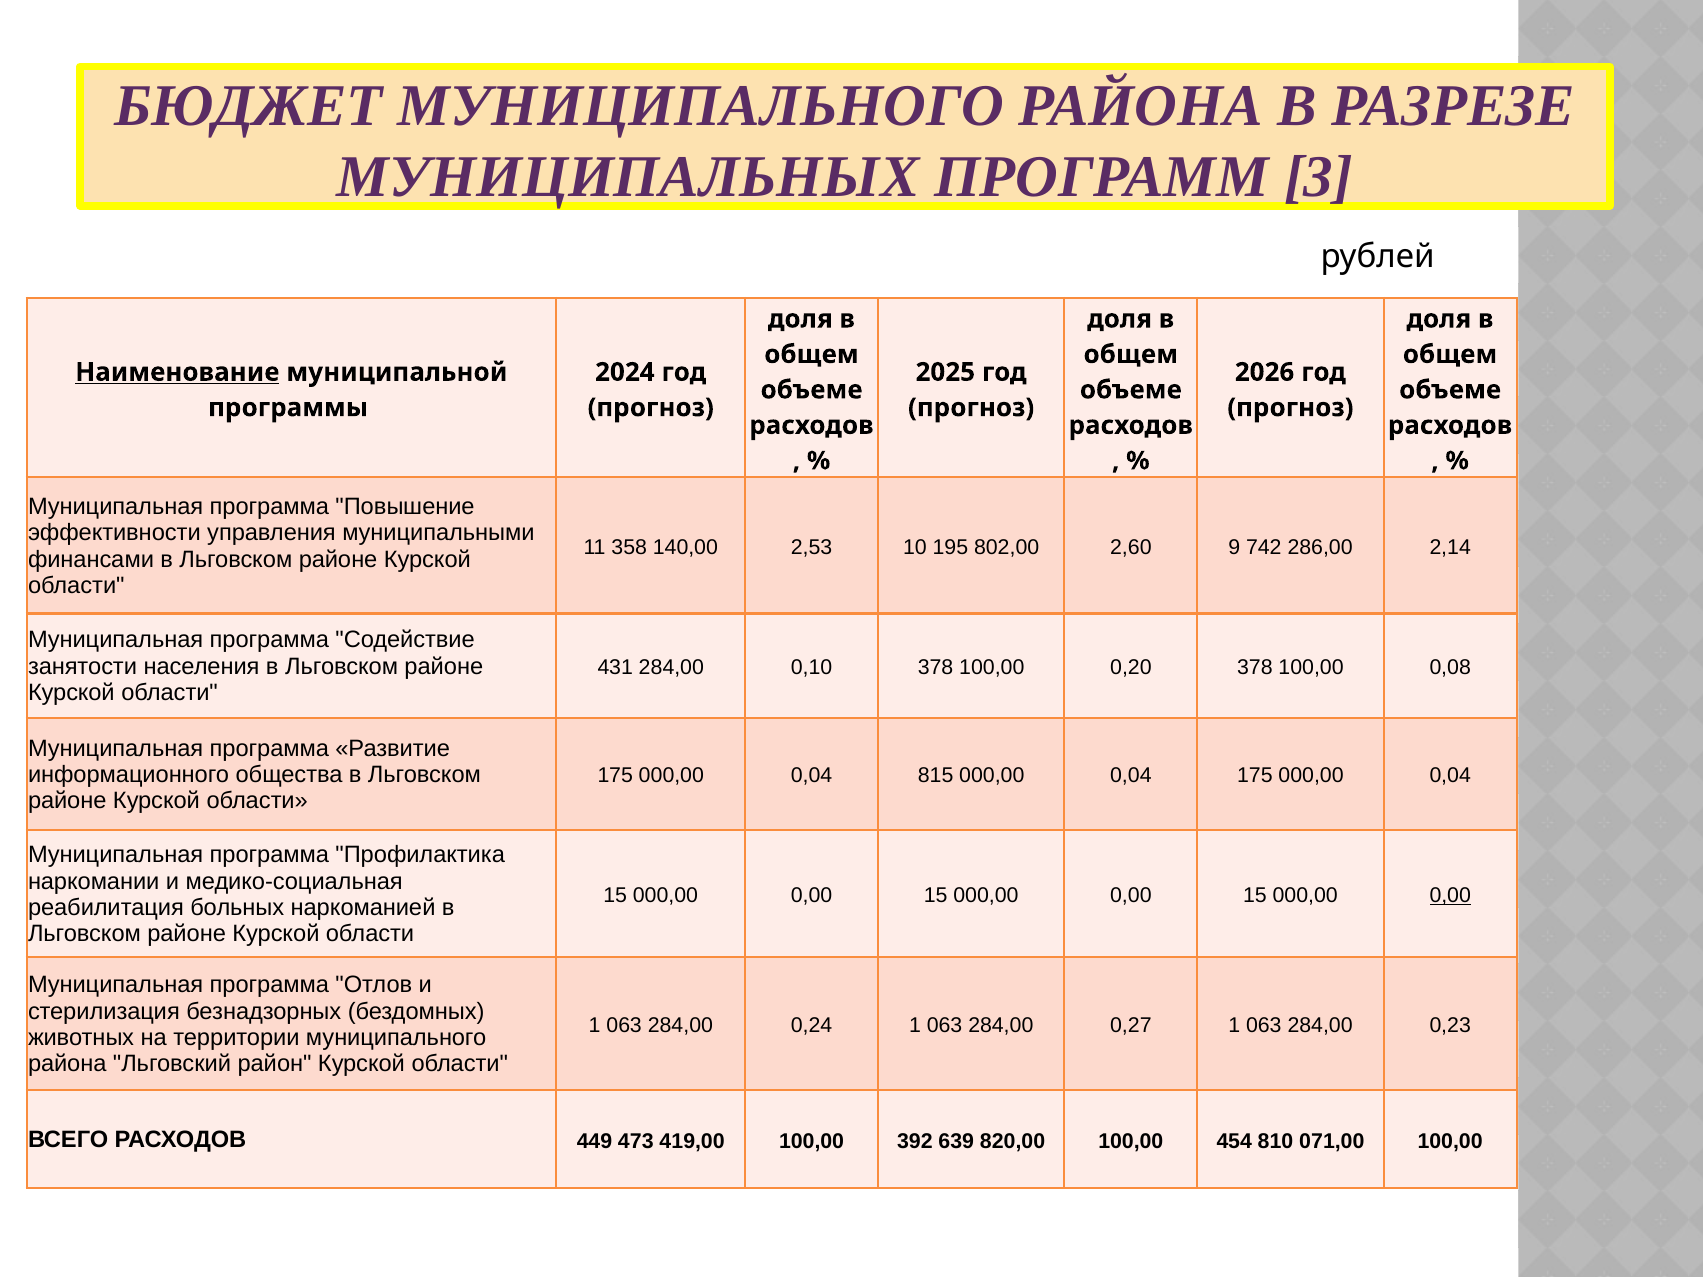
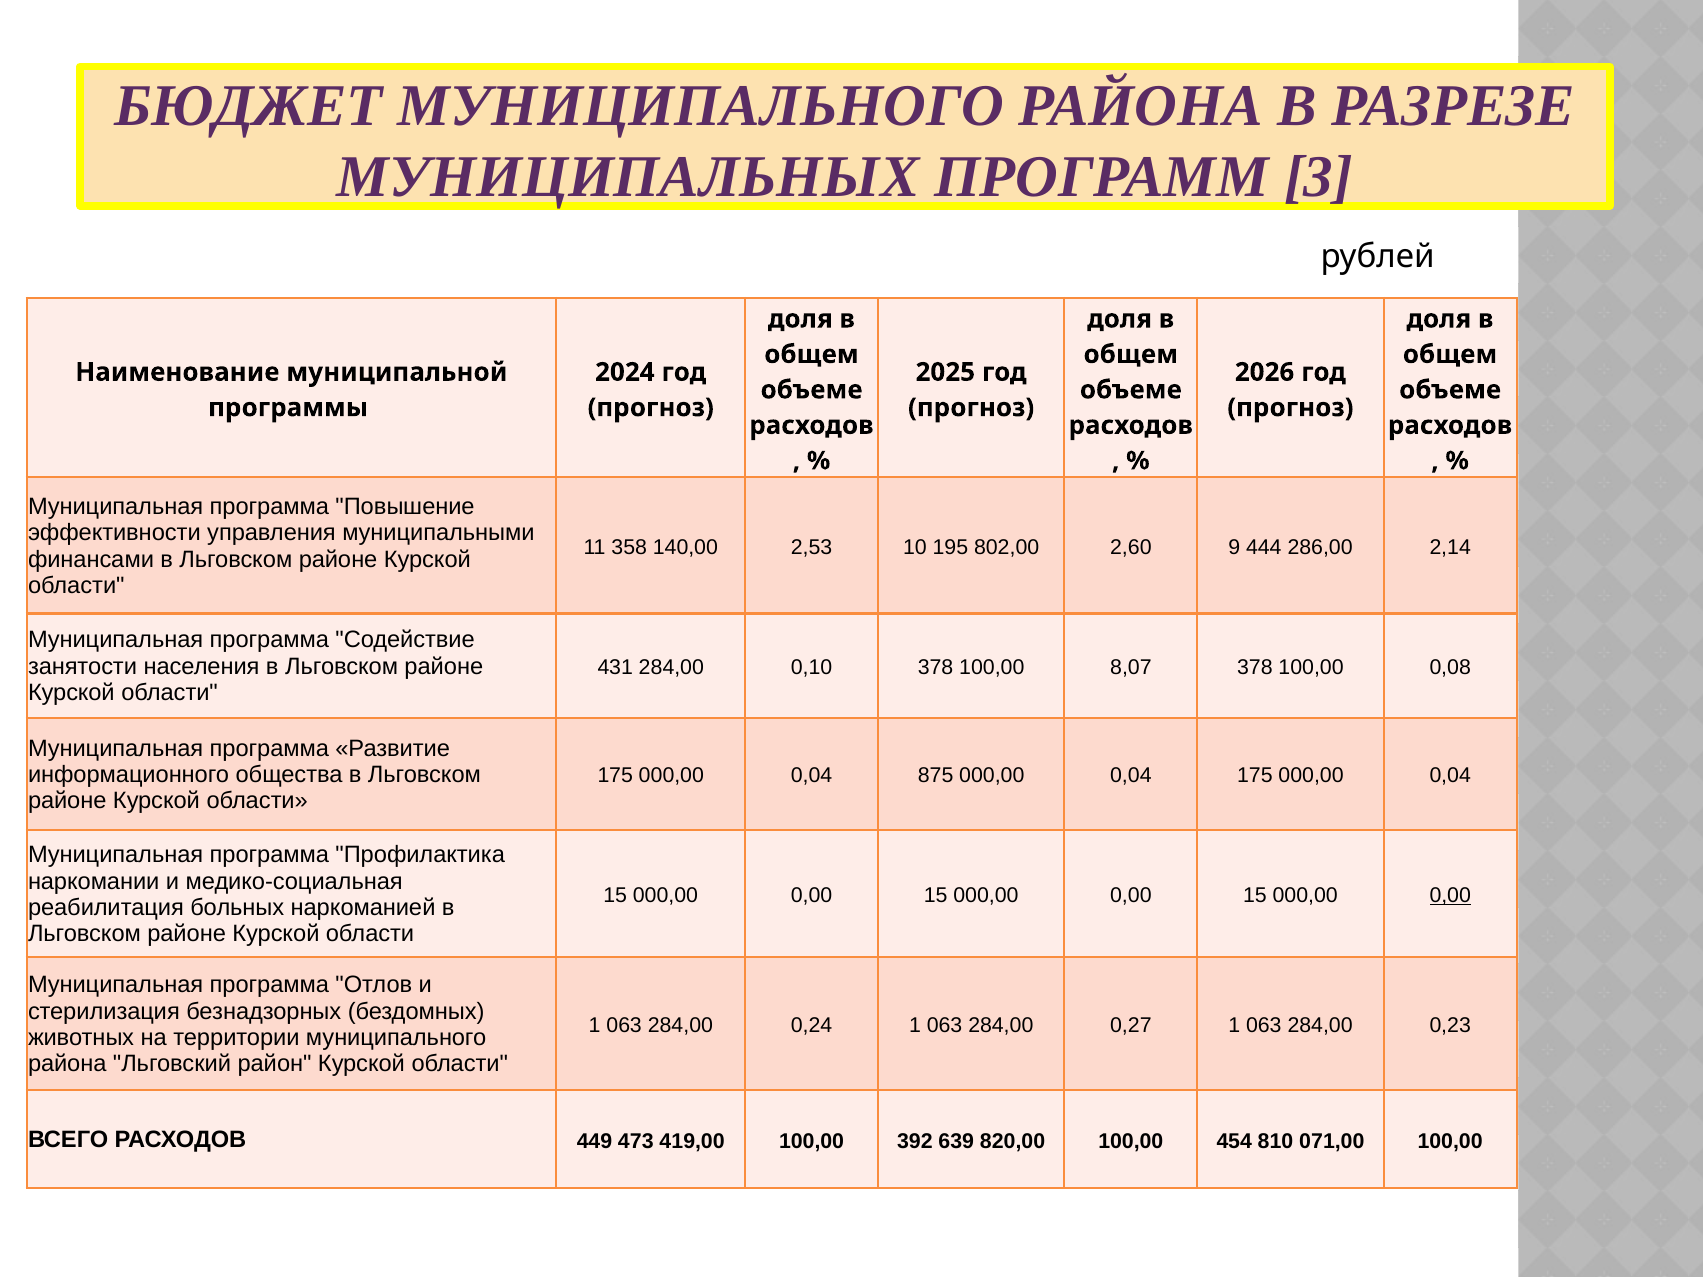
Наименование underline: present -> none
742: 742 -> 444
0,20: 0,20 -> 8,07
815: 815 -> 875
